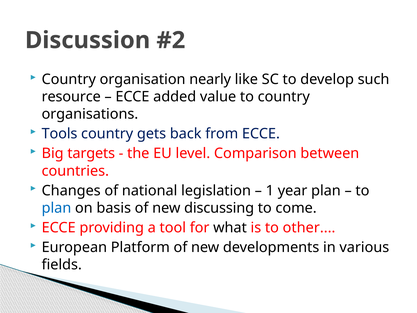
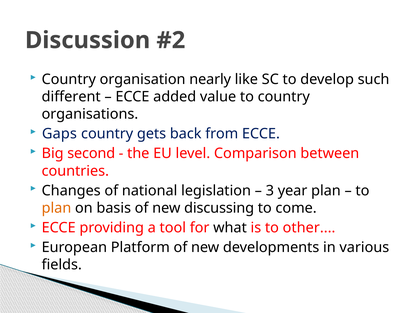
resource: resource -> different
Tools: Tools -> Gaps
targets: targets -> second
1: 1 -> 3
plan at (56, 208) colour: blue -> orange
